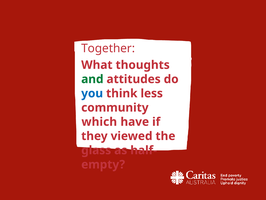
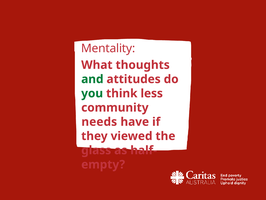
Together: Together -> Mentality
you colour: blue -> green
which: which -> needs
